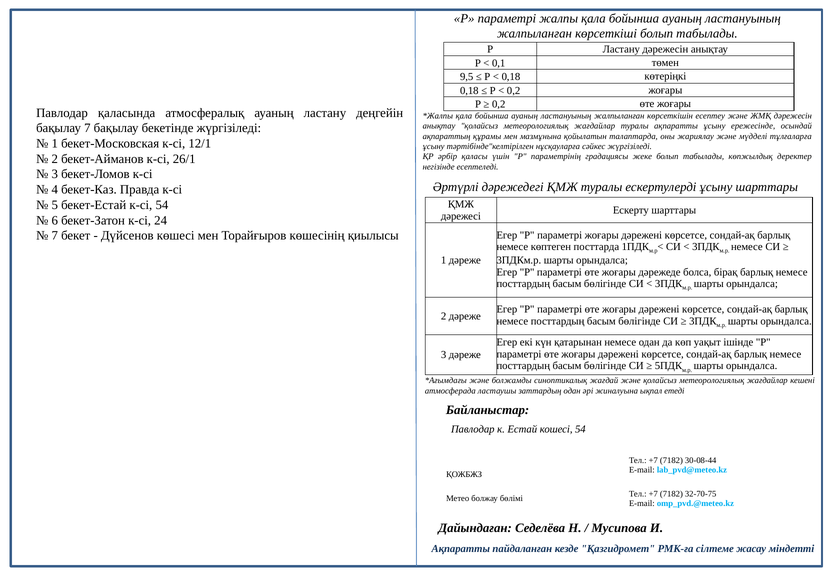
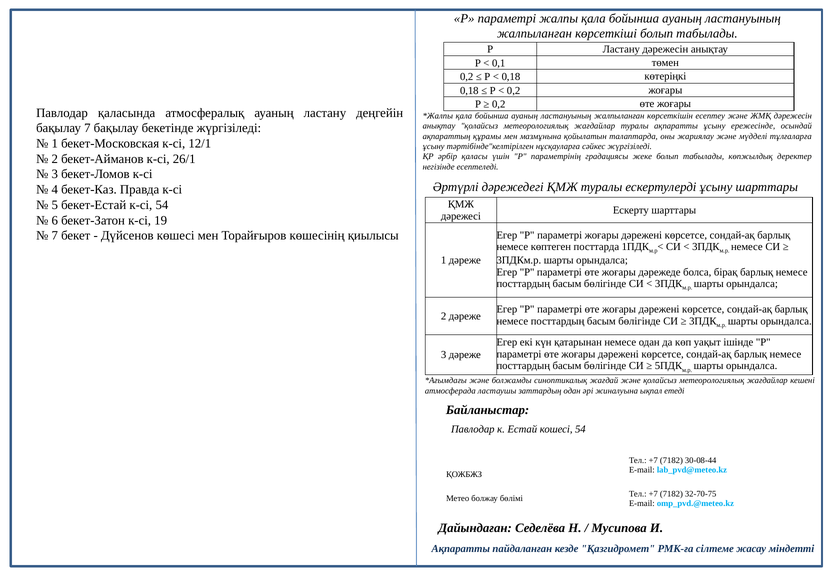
9,5 at (467, 77): 9,5 -> 0,2
24: 24 -> 19
